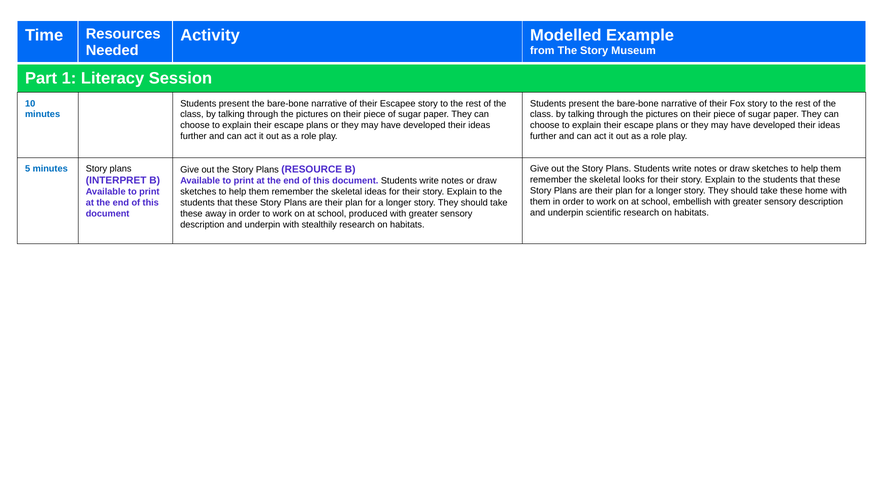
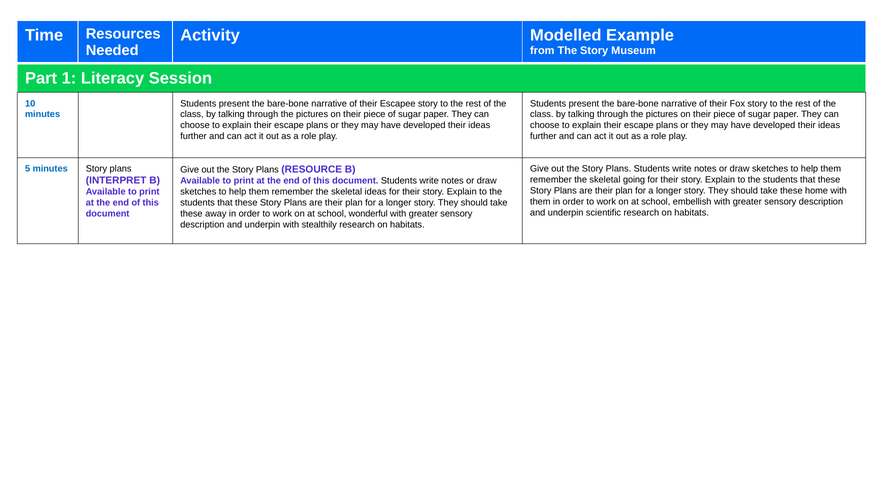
looks: looks -> going
produced: produced -> wonderful
